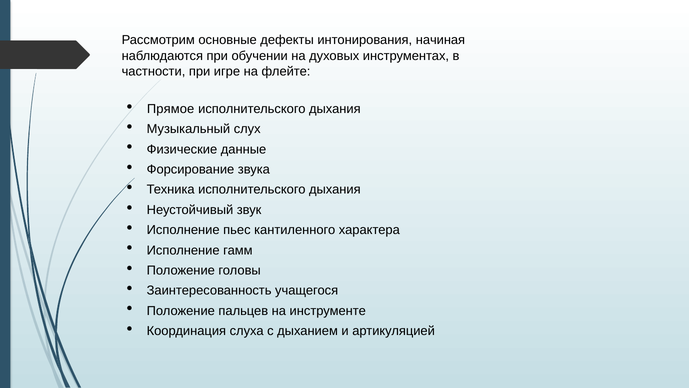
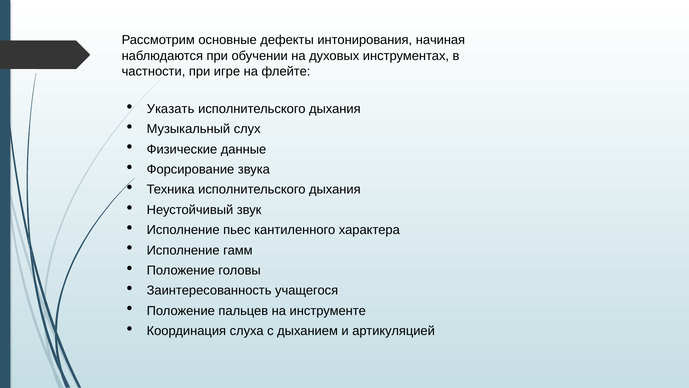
Прямое: Прямое -> Указать
